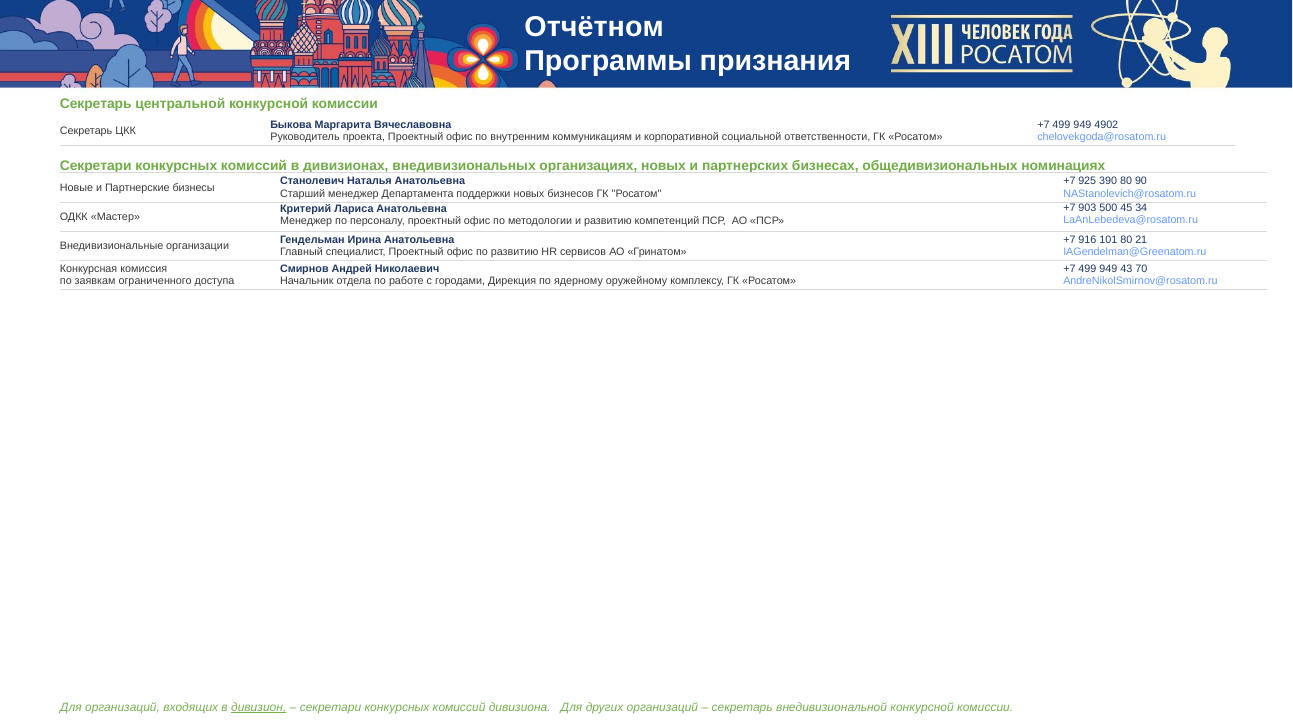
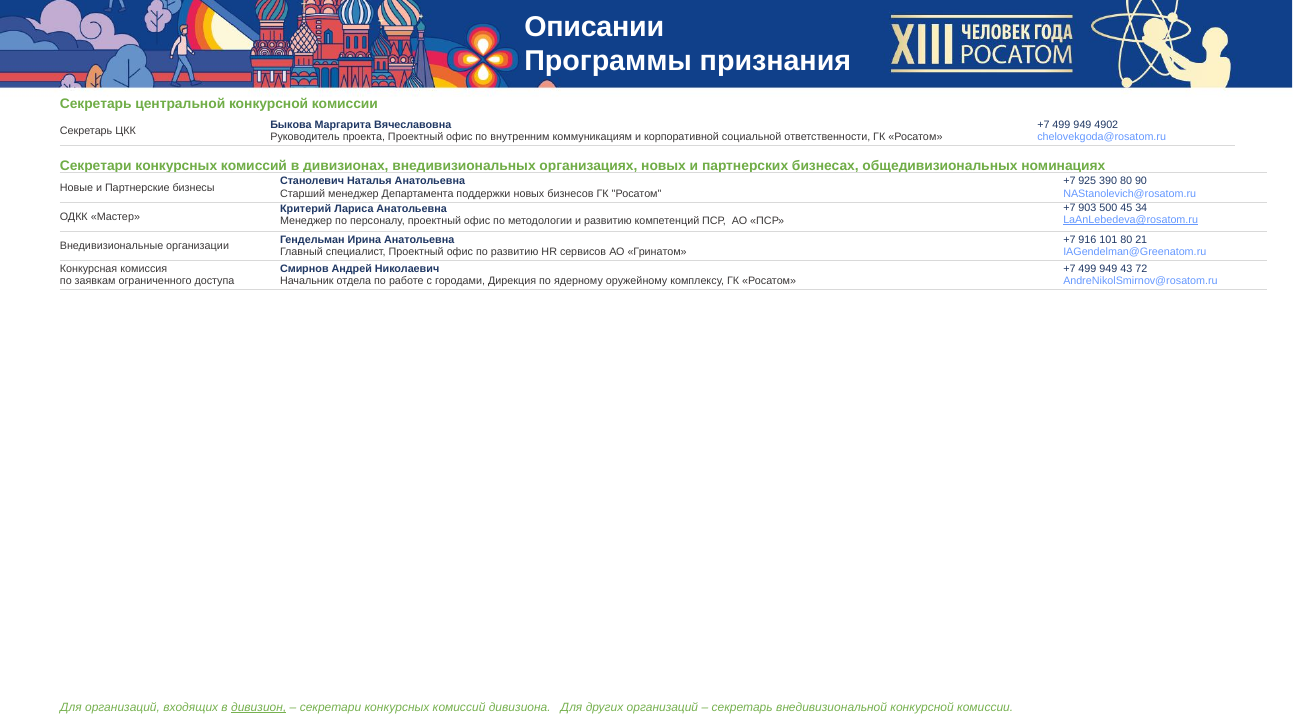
Отчётном: Отчётном -> Описании
LaAnLebedeva@rosatom.ru underline: none -> present
70: 70 -> 72
